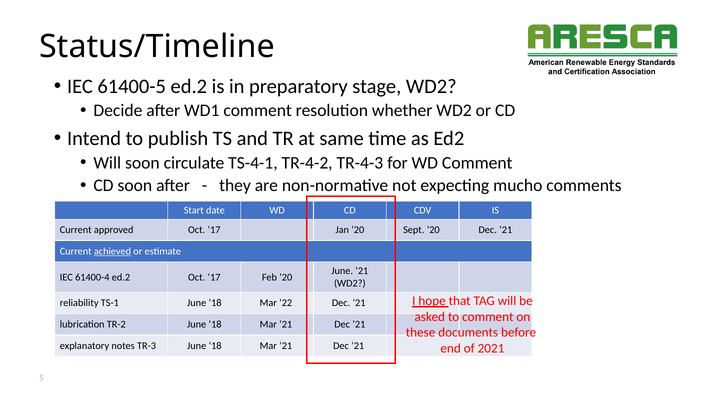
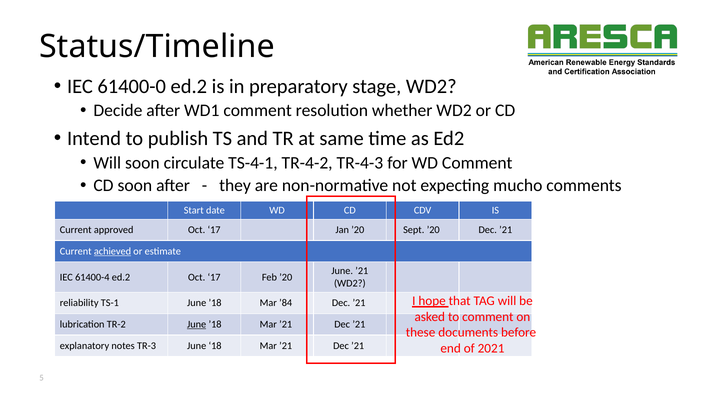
61400-5: 61400-5 -> 61400-0
’22: ’22 -> ’84
June at (197, 324) underline: none -> present
